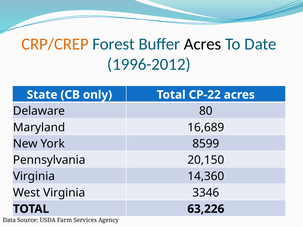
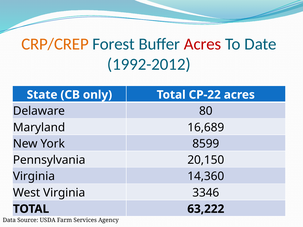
Acres at (203, 44) colour: black -> red
1996-2012: 1996-2012 -> 1992-2012
63,226: 63,226 -> 63,222
